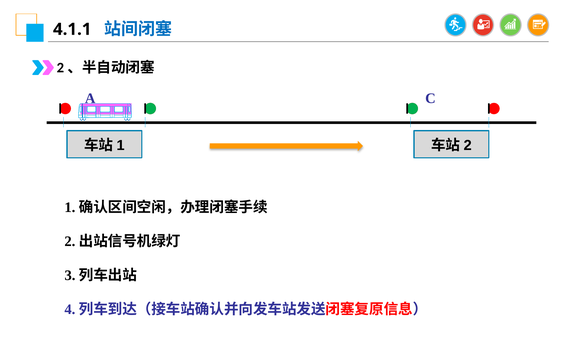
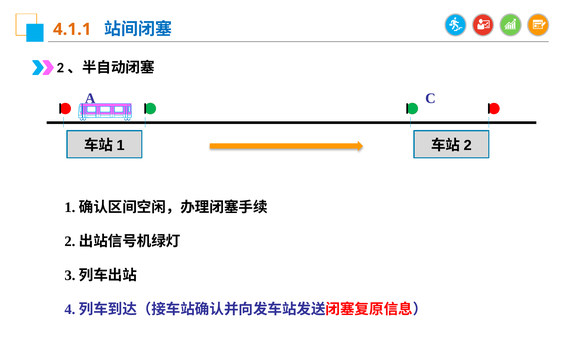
4.1.1 colour: black -> orange
